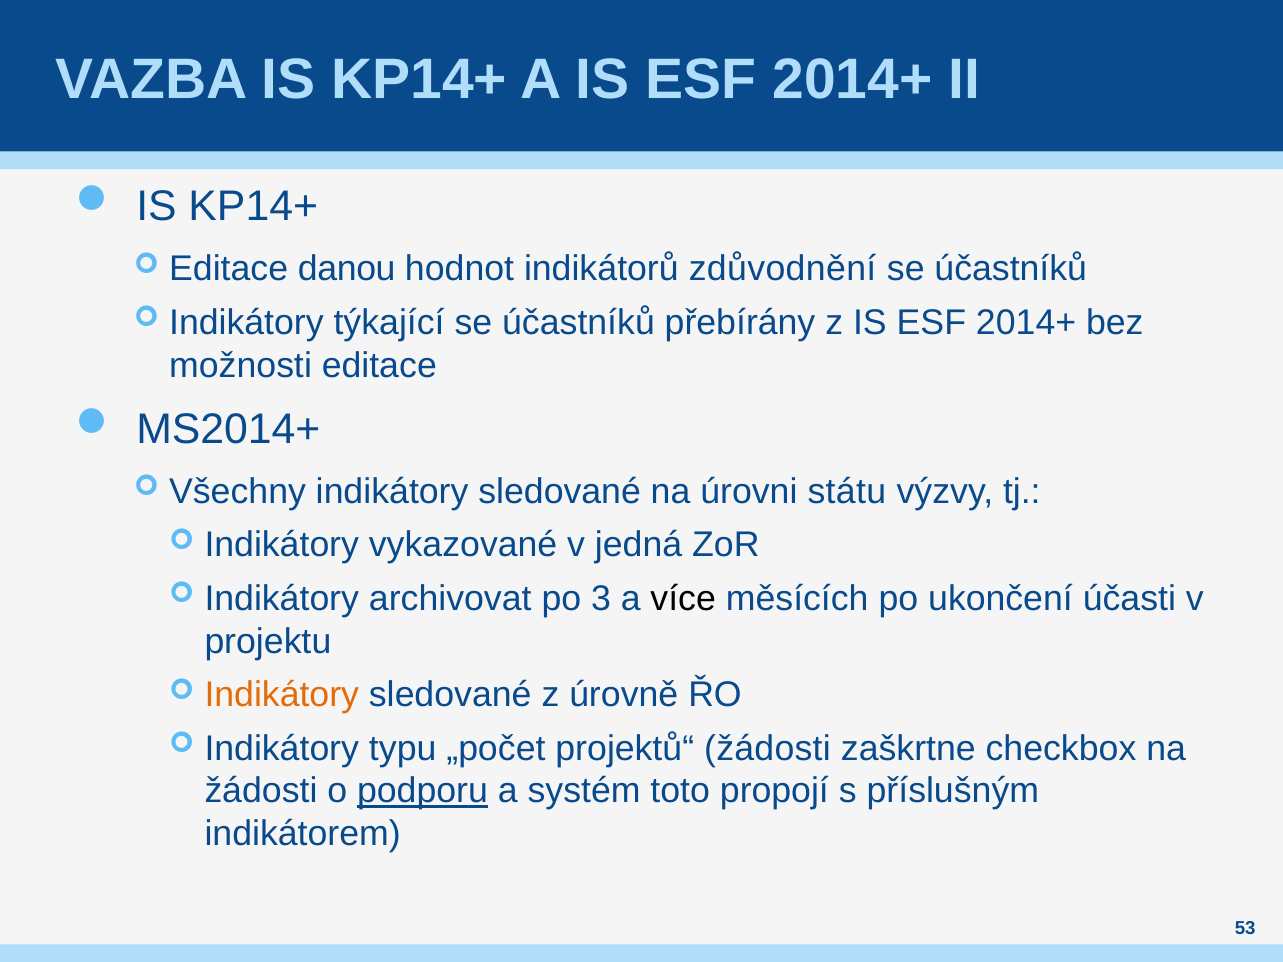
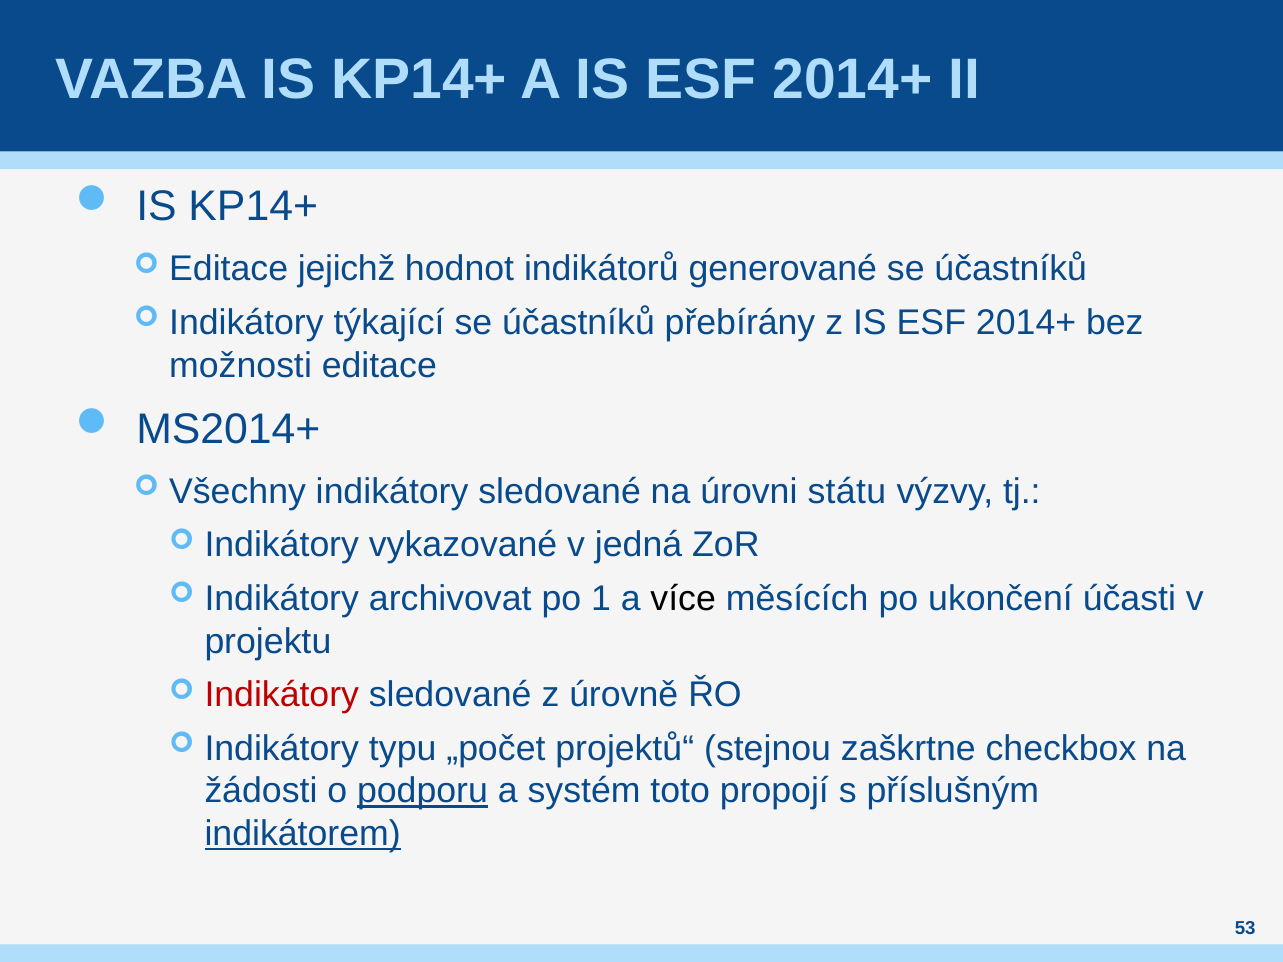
danou: danou -> jejichž
zdůvodnění: zdůvodnění -> generované
3: 3 -> 1
Indikátory at (282, 695) colour: orange -> red
projektů“ žádosti: žádosti -> stejnou
indikátorem underline: none -> present
